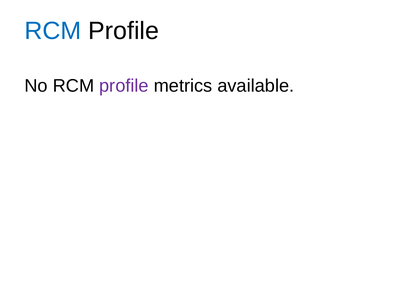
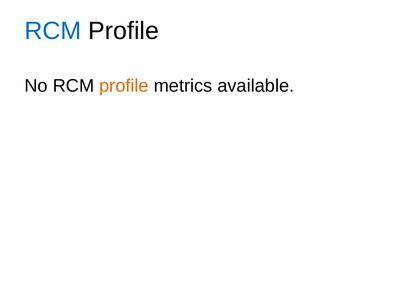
profile at (124, 86) colour: purple -> orange
